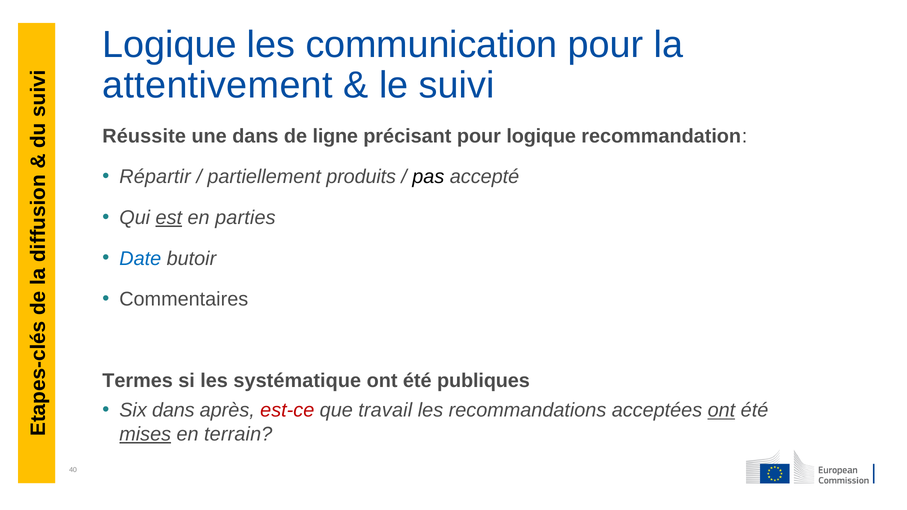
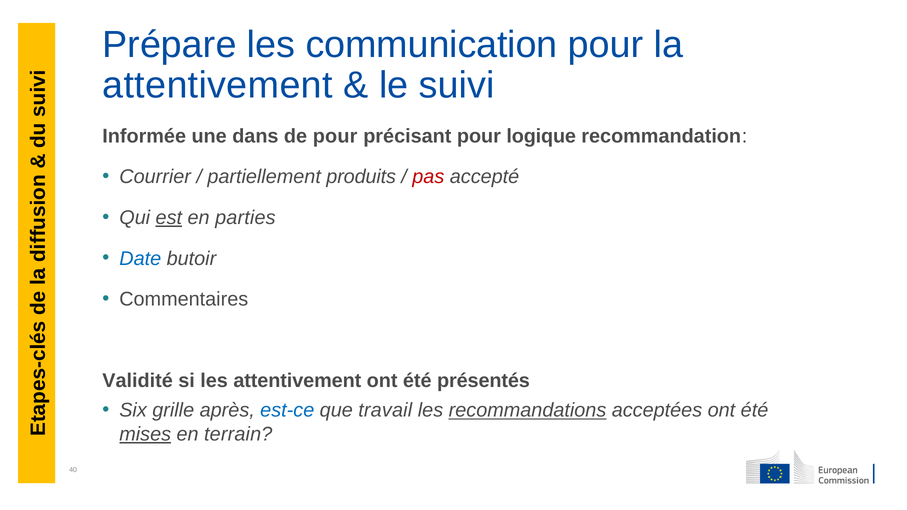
Logique at (169, 45): Logique -> Prépare
Réussite: Réussite -> Informée
de ligne: ligne -> pour
Répartir: Répartir -> Courrier
pas colour: black -> red
Termes: Termes -> Validité
les systématique: systématique -> attentivement
publiques: publiques -> présentés
Six dans: dans -> grille
est-ce colour: red -> blue
recommandations underline: none -> present
ont at (721, 411) underline: present -> none
